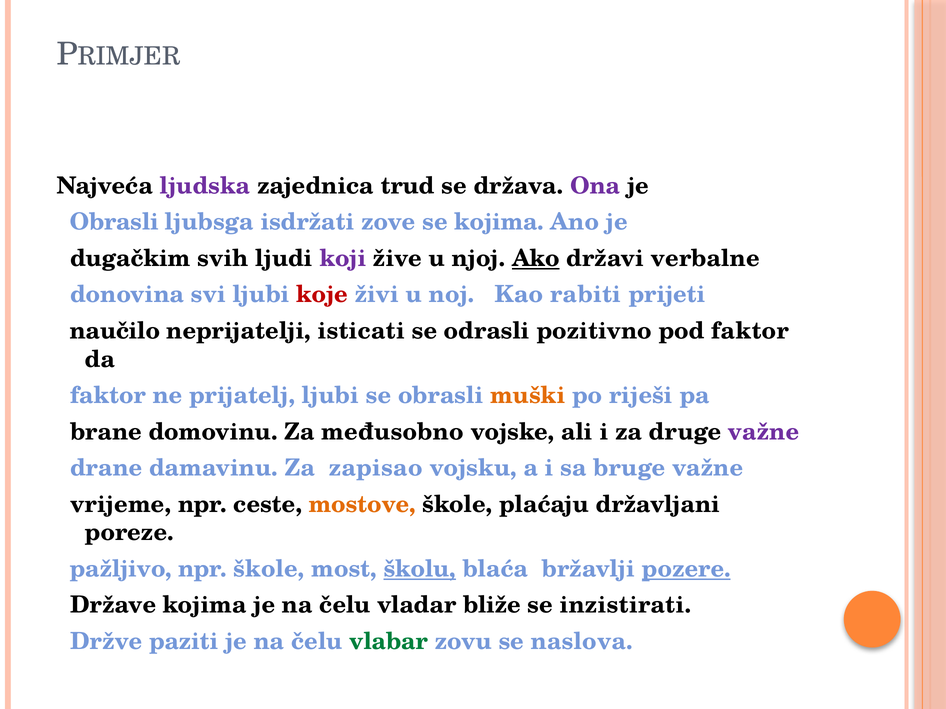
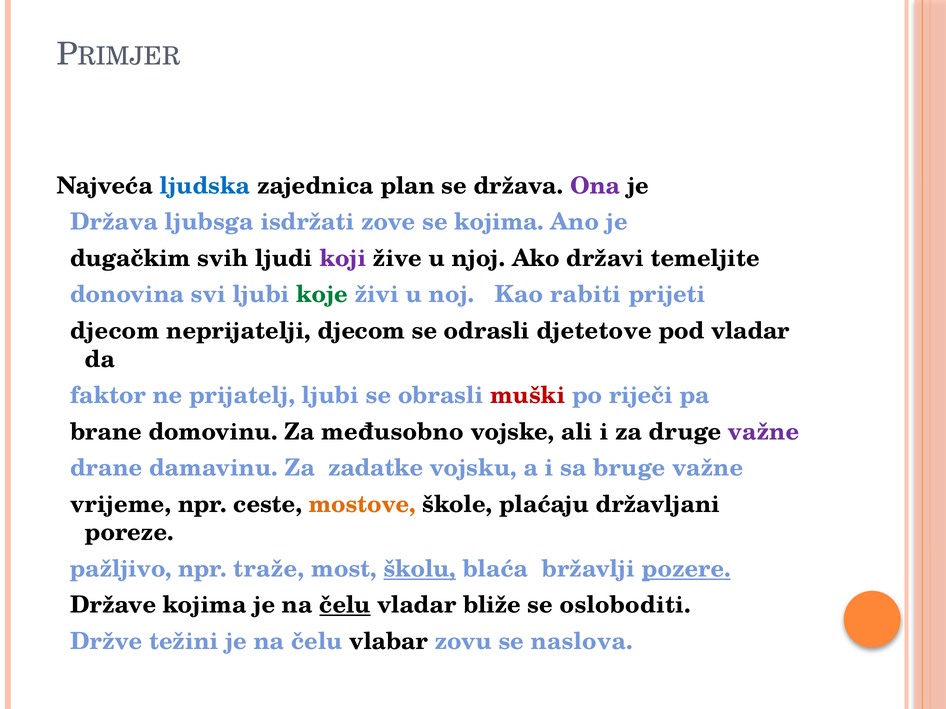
ljudska colour: purple -> blue
trud: trud -> plan
Obrasli at (114, 222): Obrasli -> Država
Ako underline: present -> none
verbalne: verbalne -> temeljite
koje colour: red -> green
naučilo at (115, 331): naučilo -> djecom
neprijatelji isticati: isticati -> djecom
pozitivno: pozitivno -> djetetove
pod faktor: faktor -> vladar
muški colour: orange -> red
riješi: riješi -> riječi
zapisao: zapisao -> zadatke
npr škole: škole -> traže
čelu at (345, 606) underline: none -> present
inzistirati: inzistirati -> osloboditi
paziti: paziti -> težini
vlabar colour: green -> black
